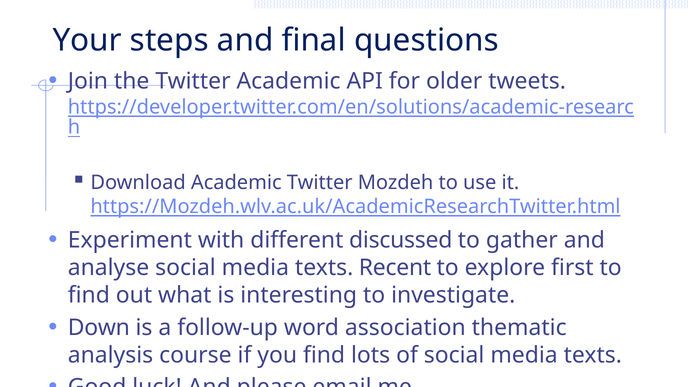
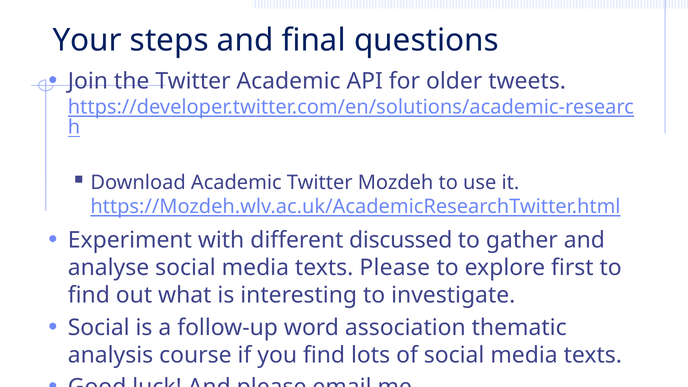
texts Recent: Recent -> Please
Down at (99, 328): Down -> Social
